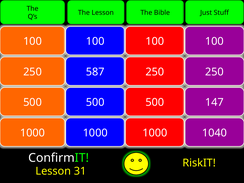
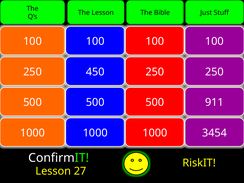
587: 587 -> 450
147: 147 -> 911
1040: 1040 -> 3454
31: 31 -> 27
